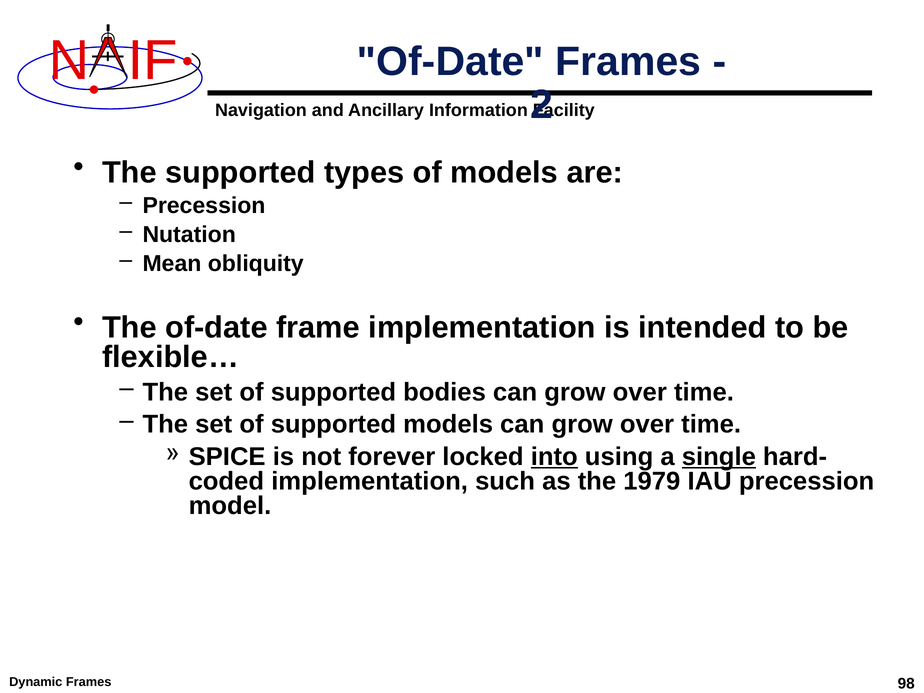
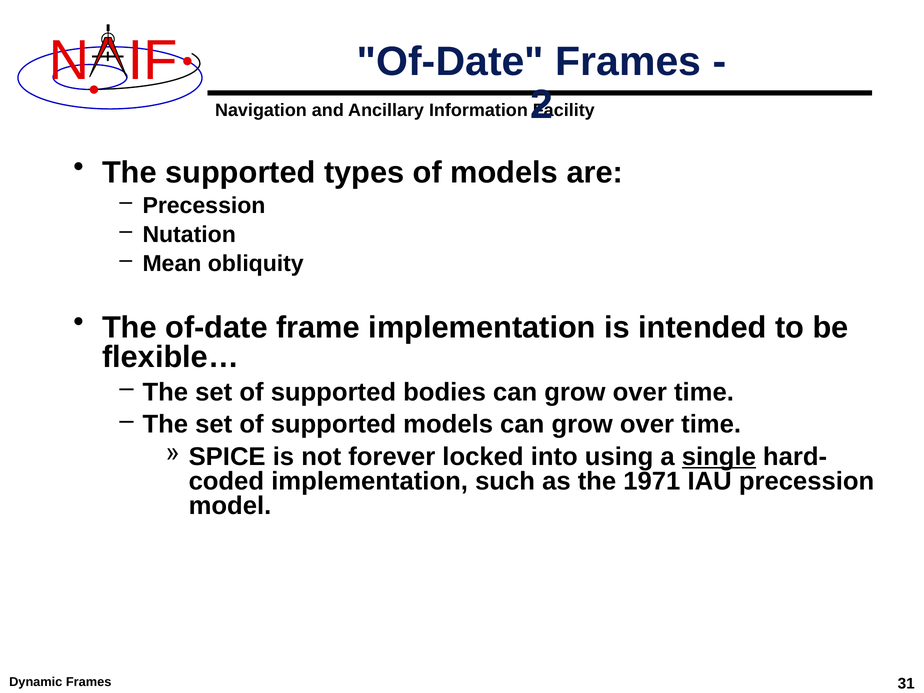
into underline: present -> none
1979: 1979 -> 1971
98: 98 -> 31
